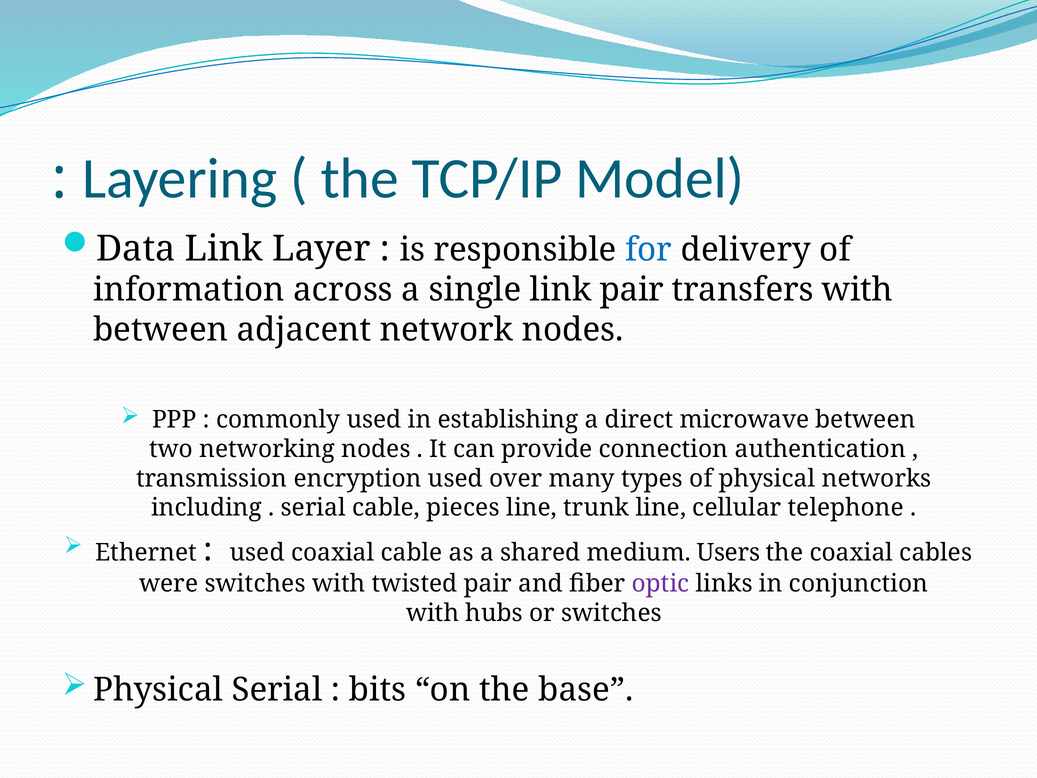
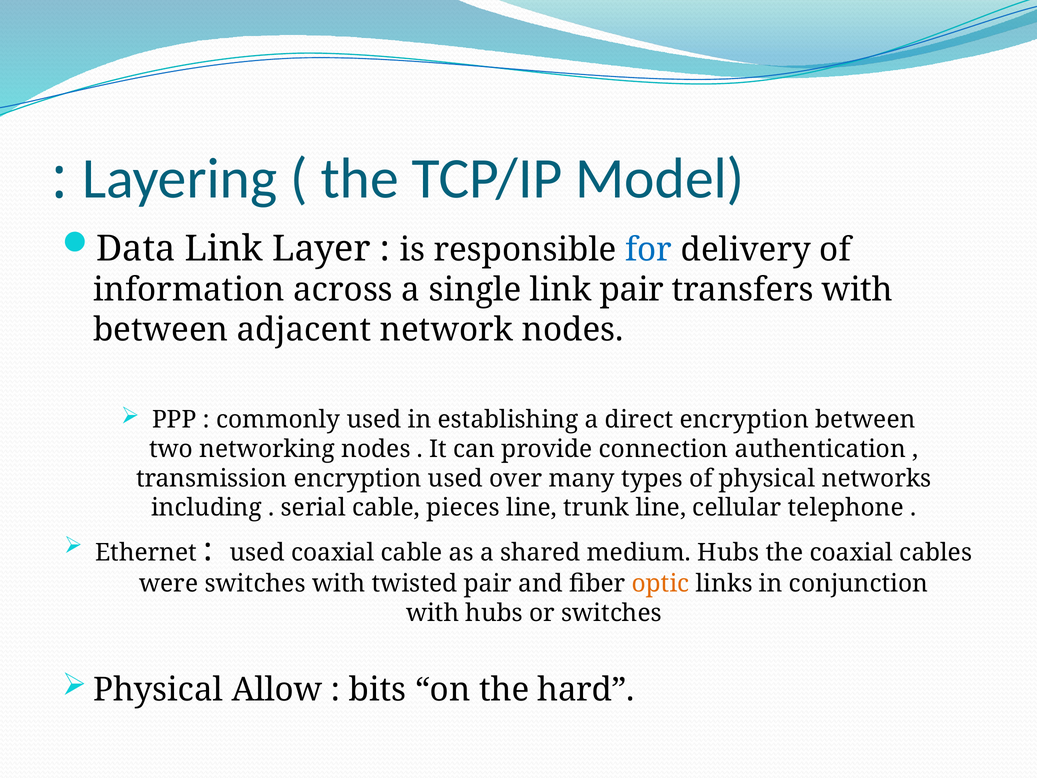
direct microwave: microwave -> encryption
medium Users: Users -> Hubs
optic colour: purple -> orange
Physical Serial: Serial -> Allow
base: base -> hard
